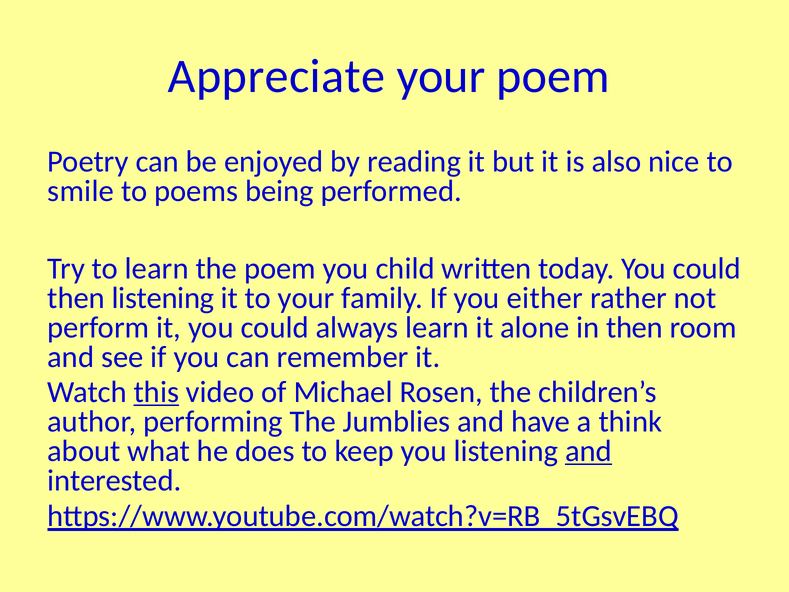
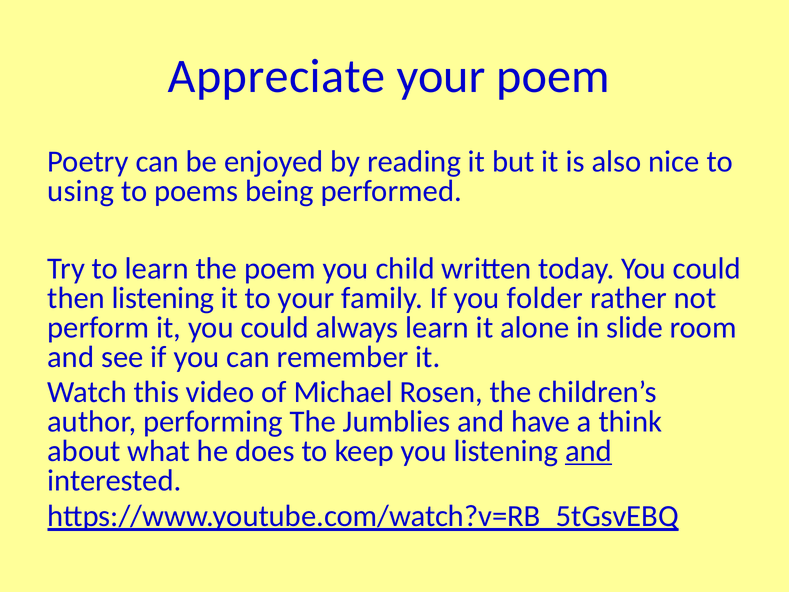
smile: smile -> using
either: either -> folder
in then: then -> slide
this underline: present -> none
